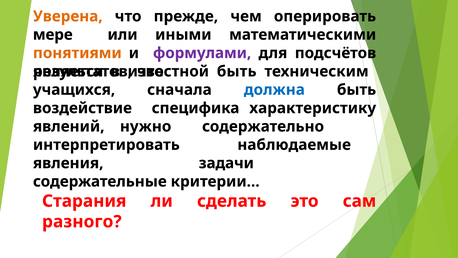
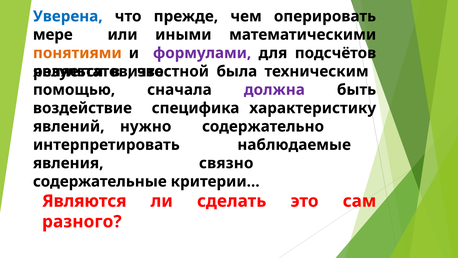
Уверена colour: orange -> blue
быть at (237, 71): быть -> была
учащихся: учащихся -> помощью
должна colour: blue -> purple
задачи: задачи -> связно
Старания: Старания -> Являются
